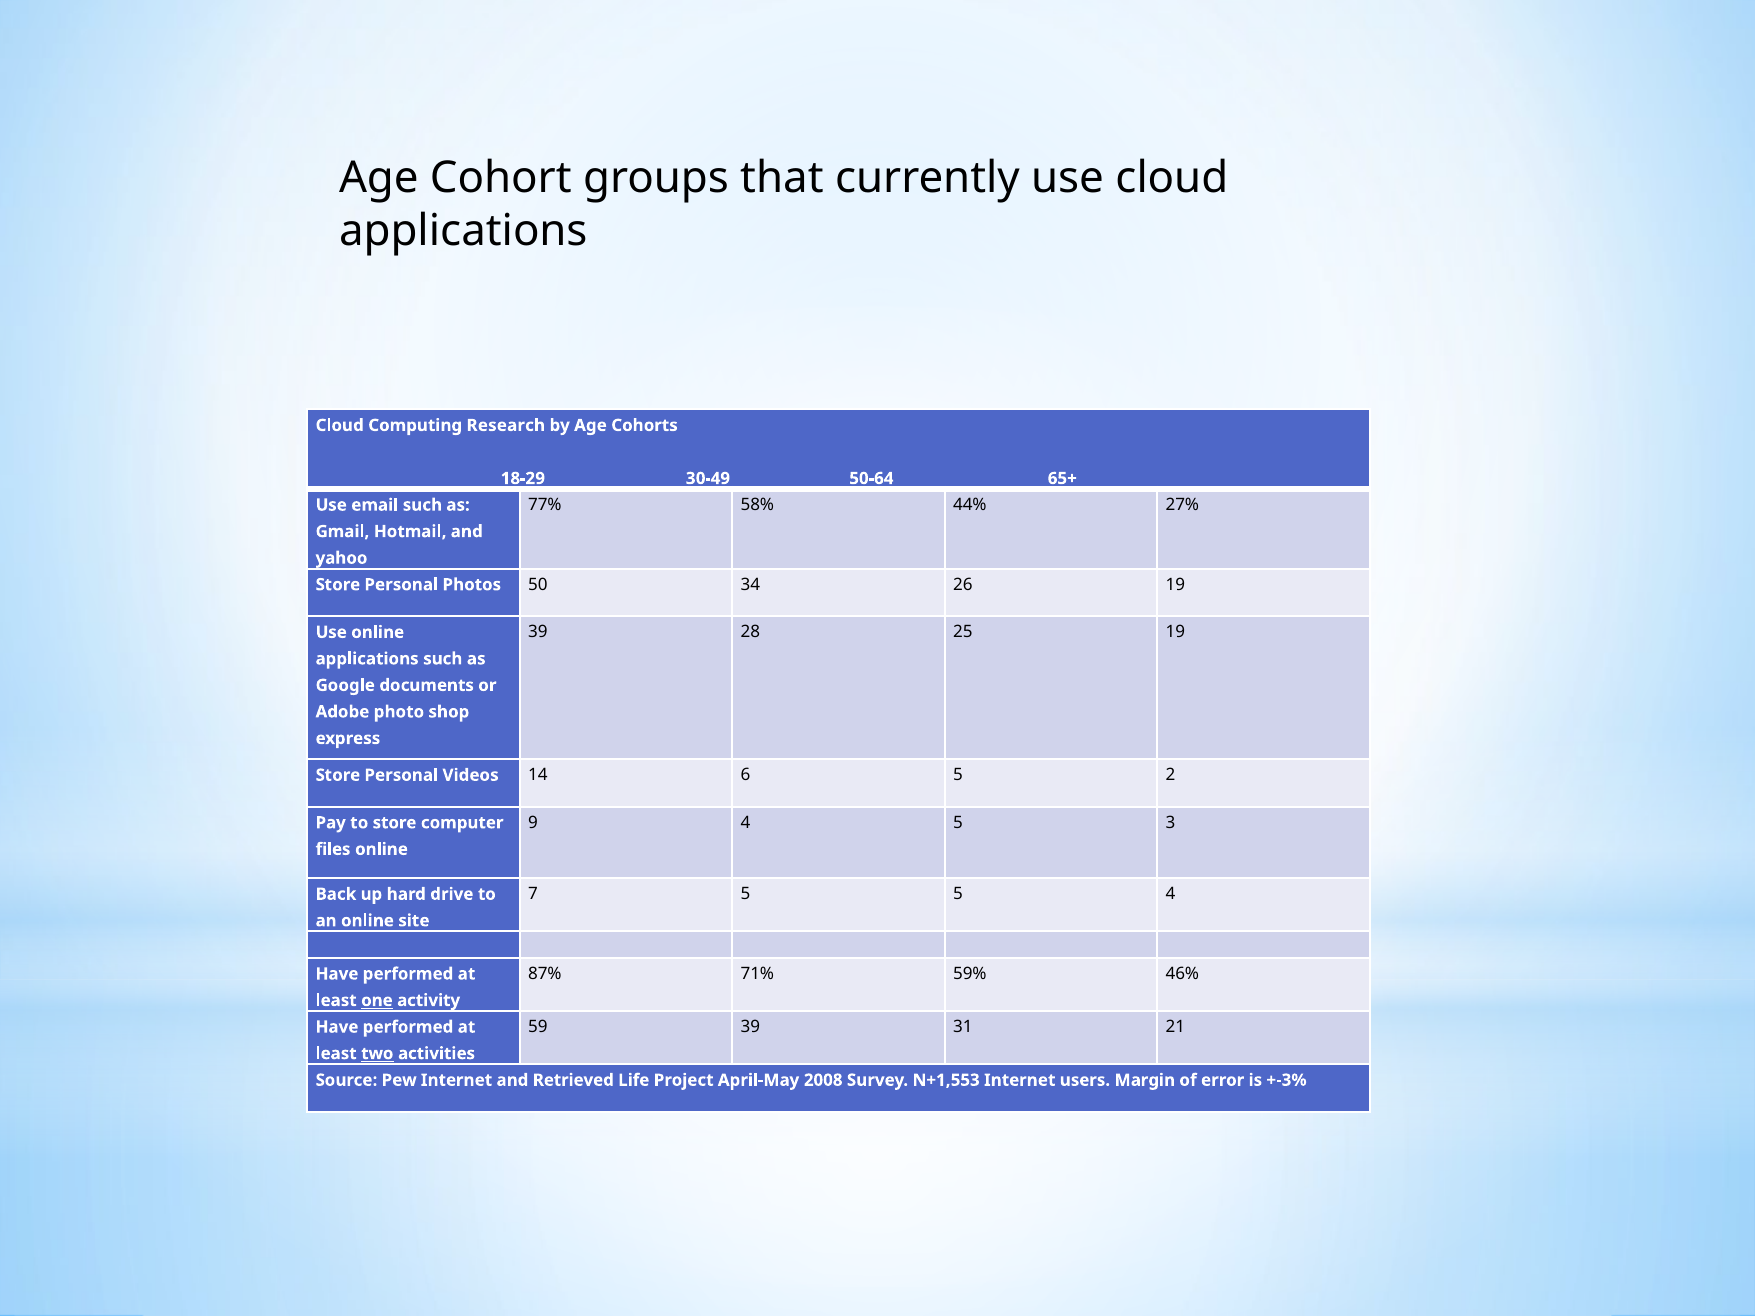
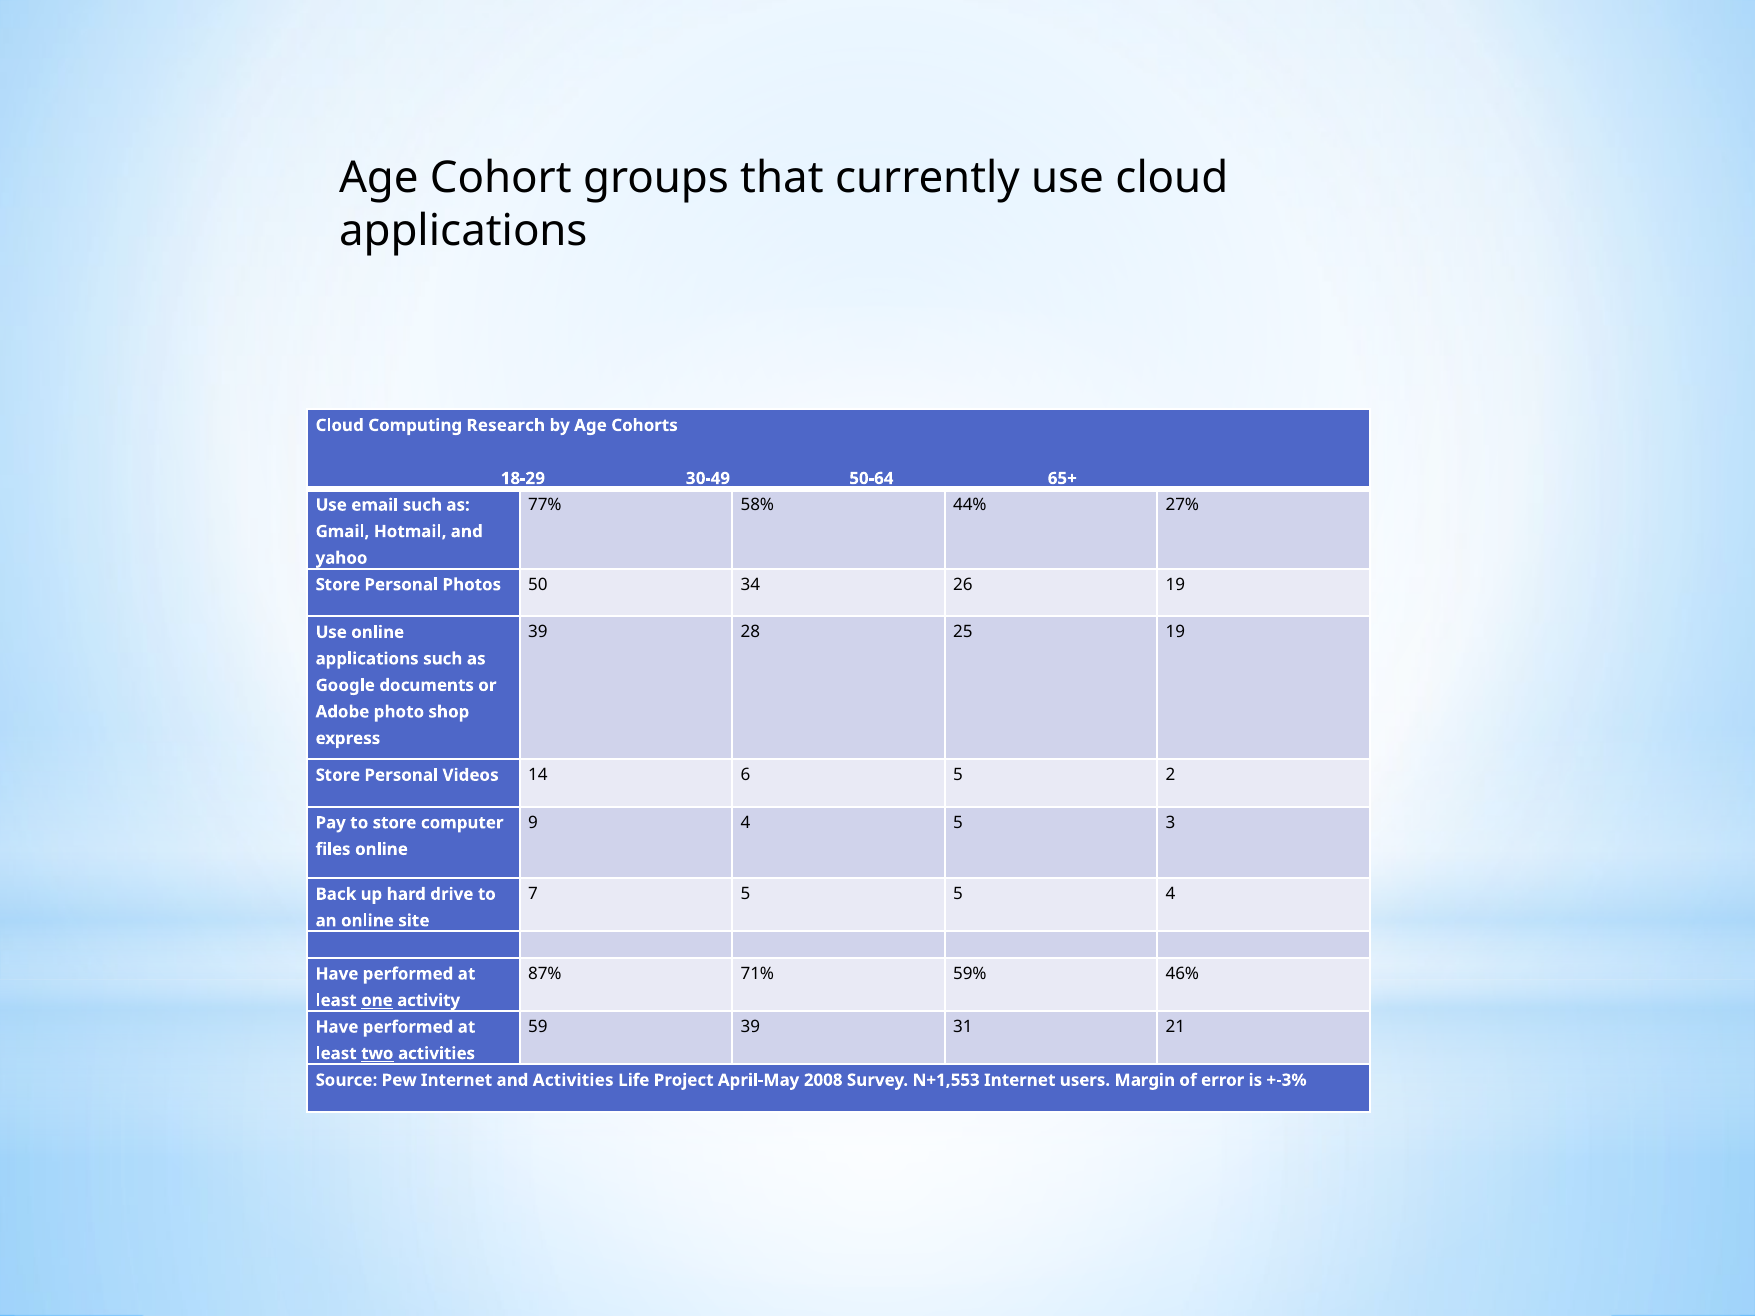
and Retrieved: Retrieved -> Activities
